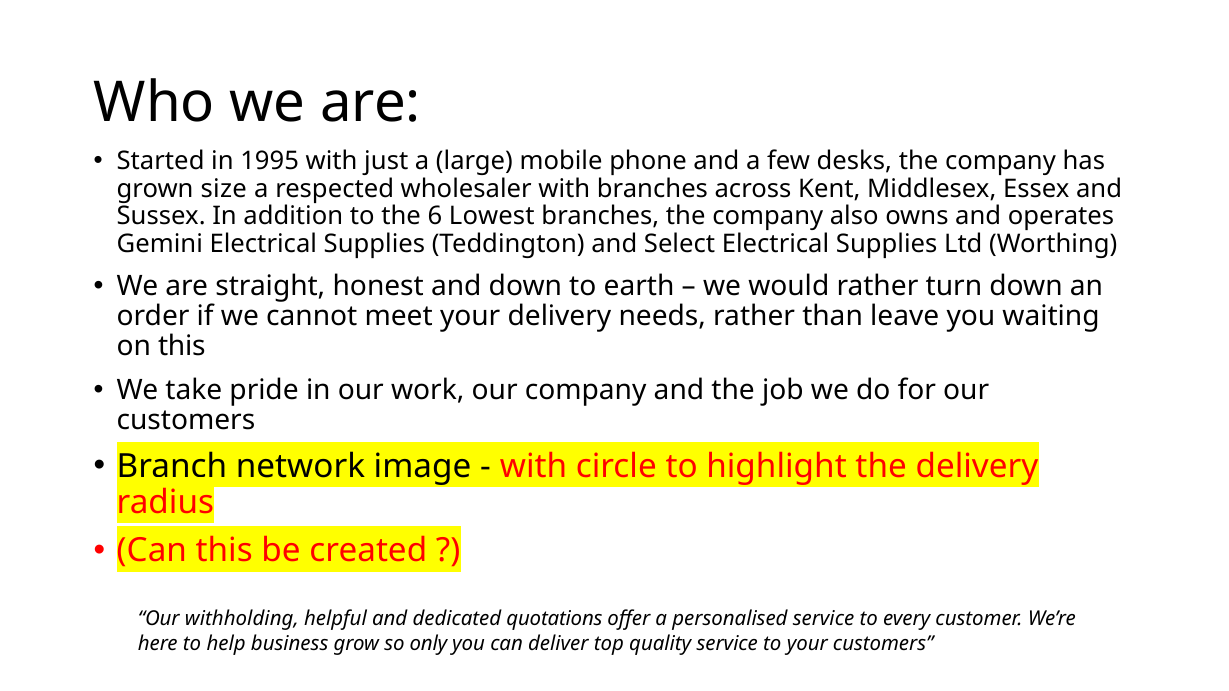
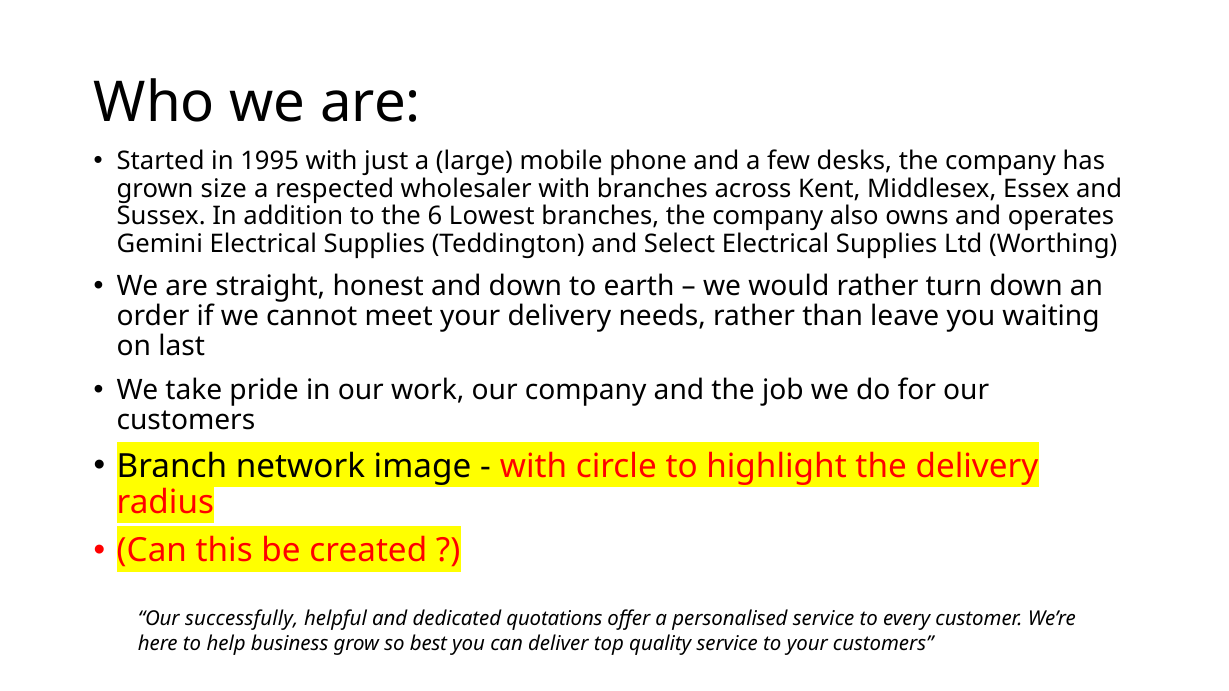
on this: this -> last
withholding: withholding -> successfully
only: only -> best
